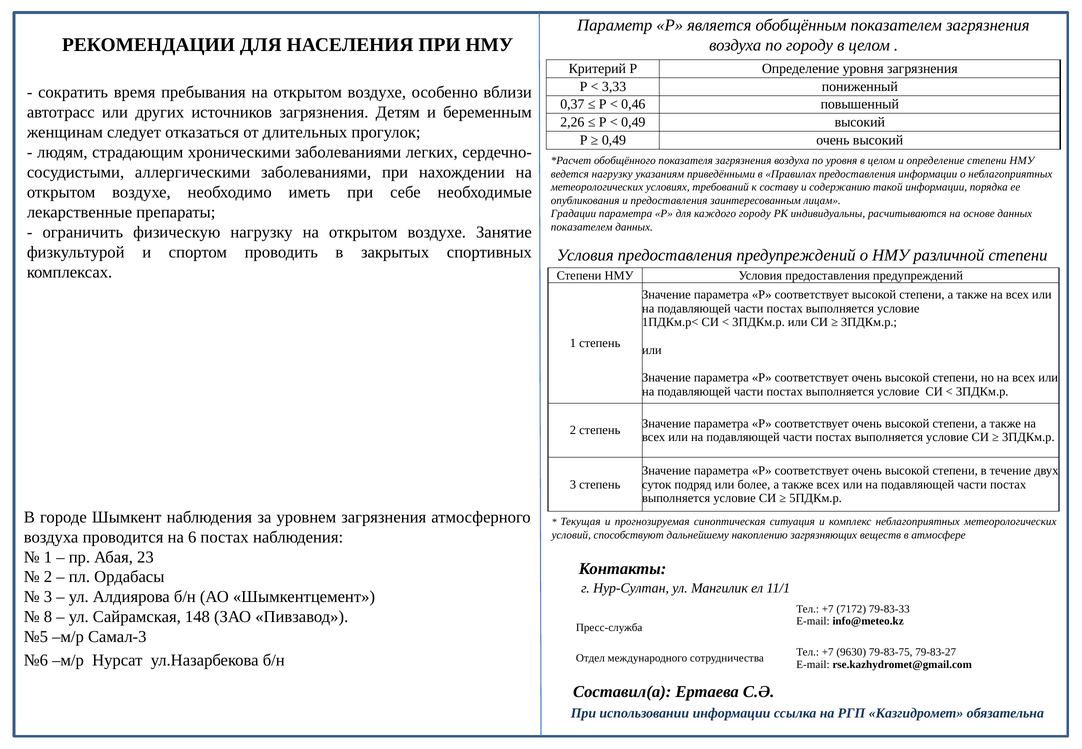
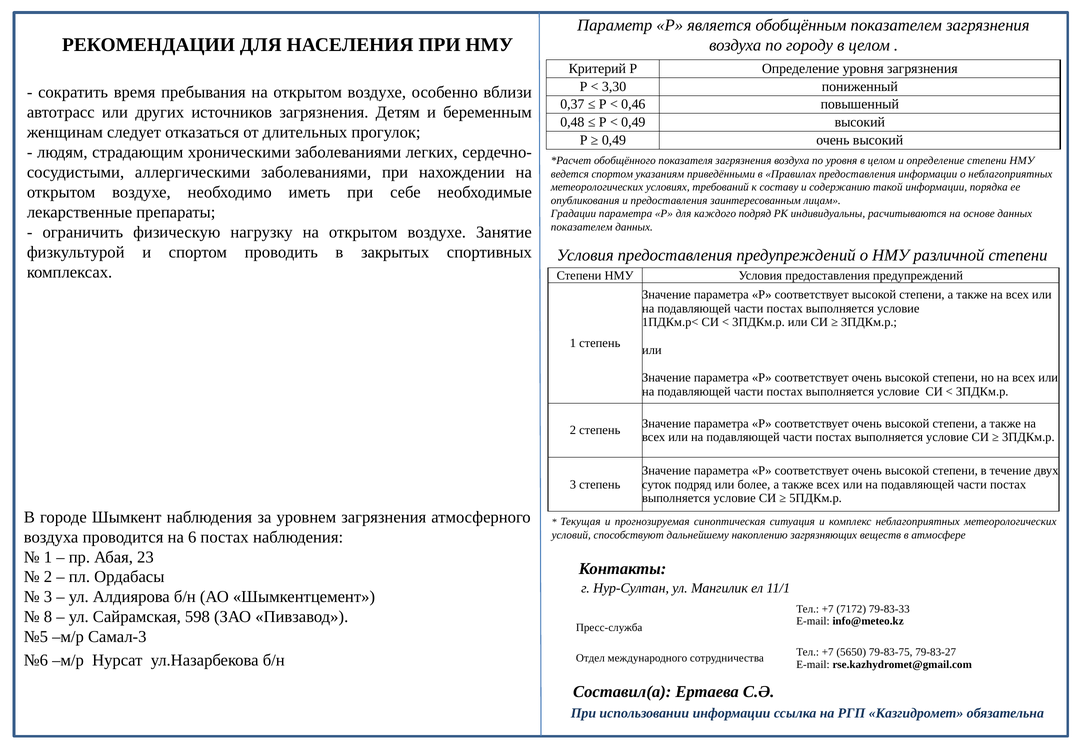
3,33: 3,33 -> 3,30
2,26: 2,26 -> 0,48
ведется нагрузку: нагрузку -> спортом
каждого городу: городу -> подряд
148: 148 -> 598
9630: 9630 -> 5650
